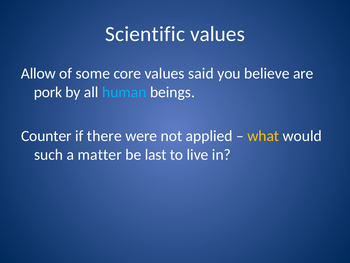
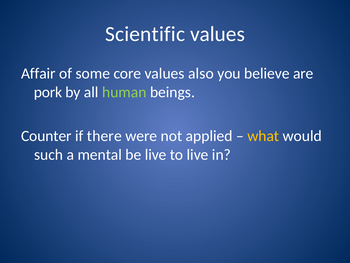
Allow: Allow -> Affair
said: said -> also
human colour: light blue -> light green
matter: matter -> mental
be last: last -> live
